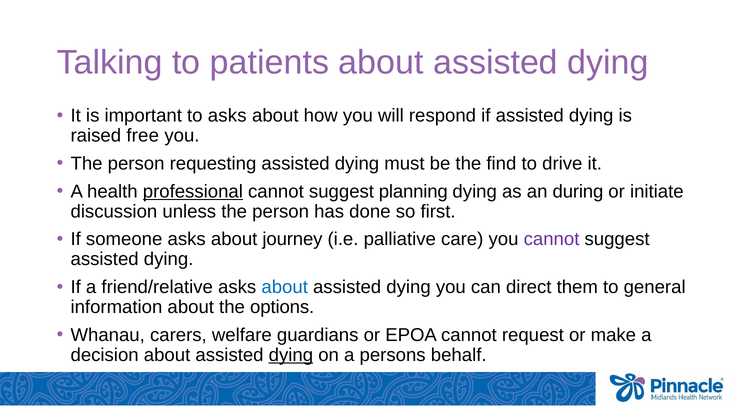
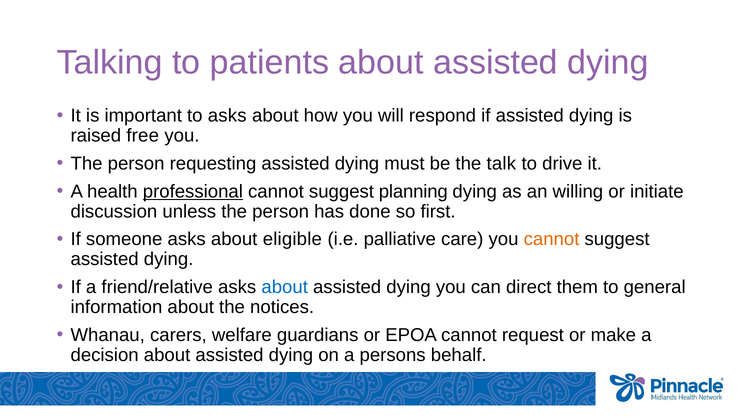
find: find -> talk
during: during -> willing
journey: journey -> eligible
cannot at (552, 239) colour: purple -> orange
options: options -> notices
dying at (291, 355) underline: present -> none
